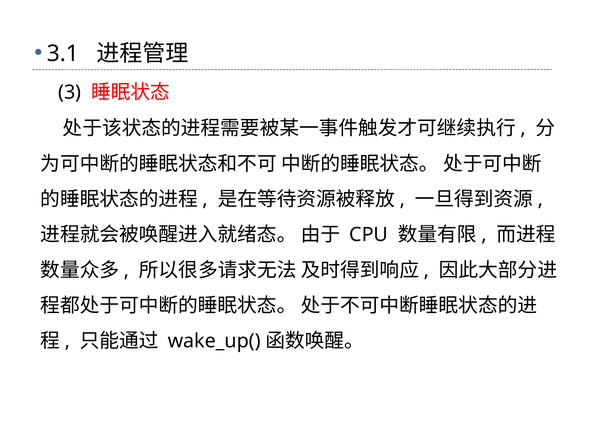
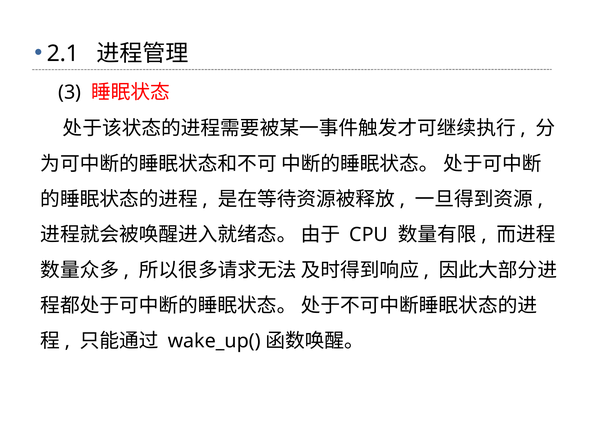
3.1: 3.1 -> 2.1
